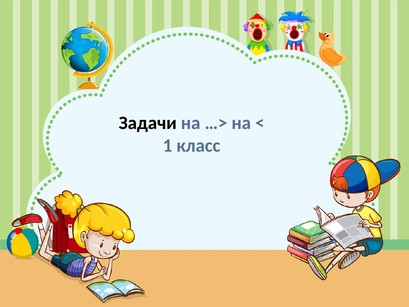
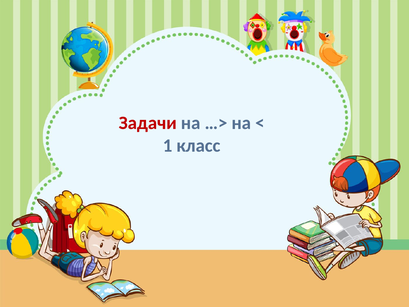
Задачи colour: black -> red
